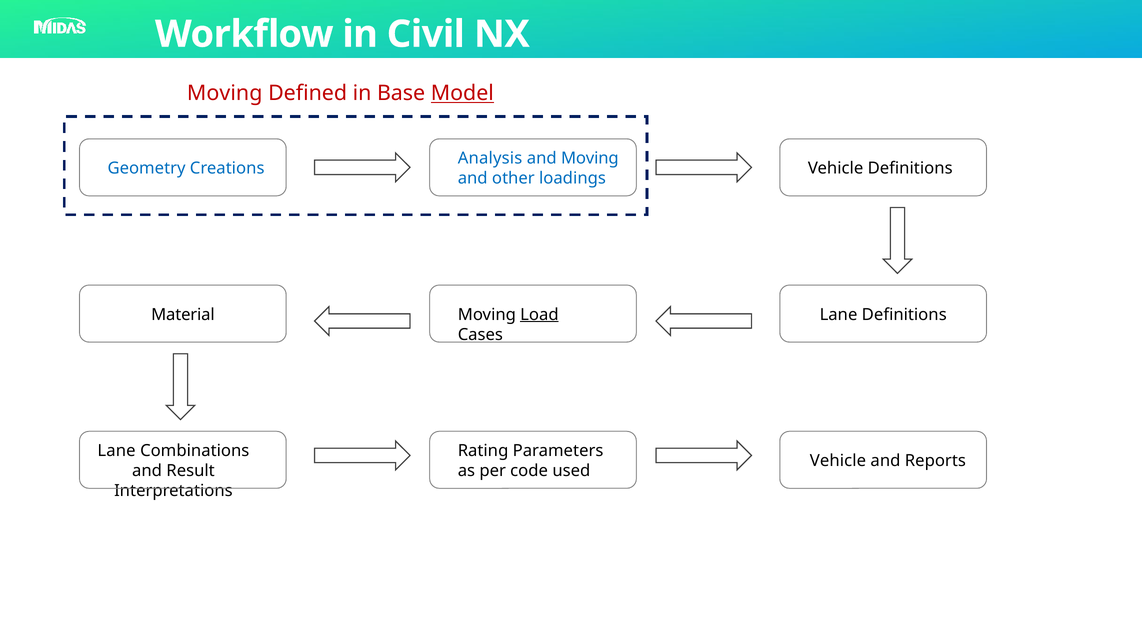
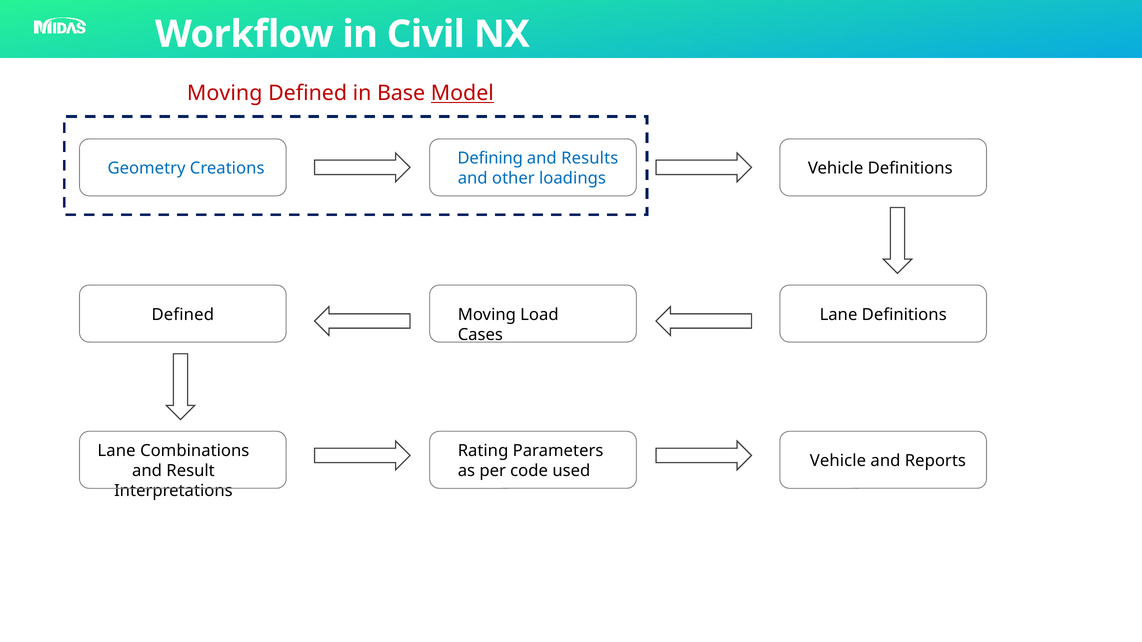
Analysis: Analysis -> Defining
and Moving: Moving -> Results
Material at (183, 315): Material -> Defined
Load underline: present -> none
